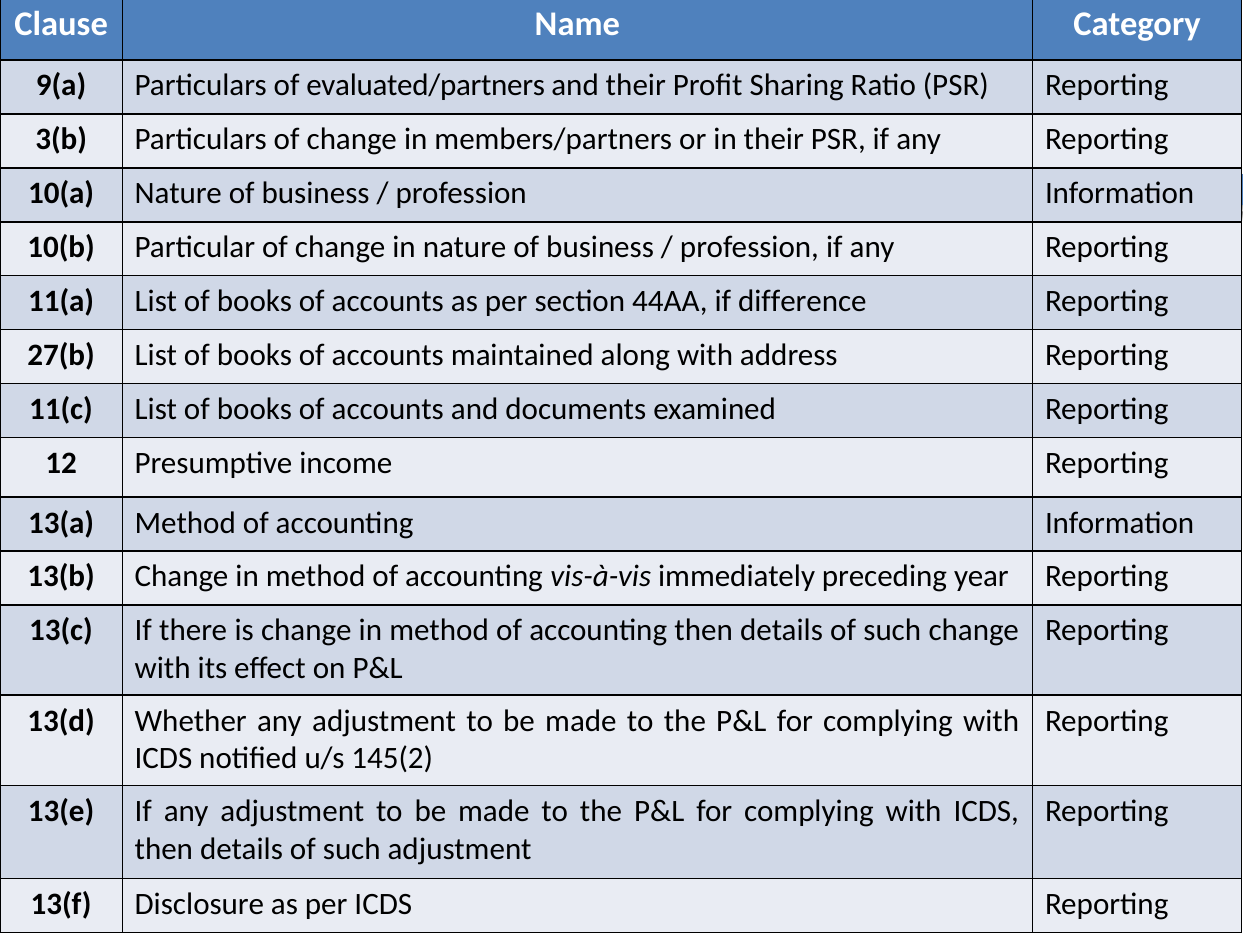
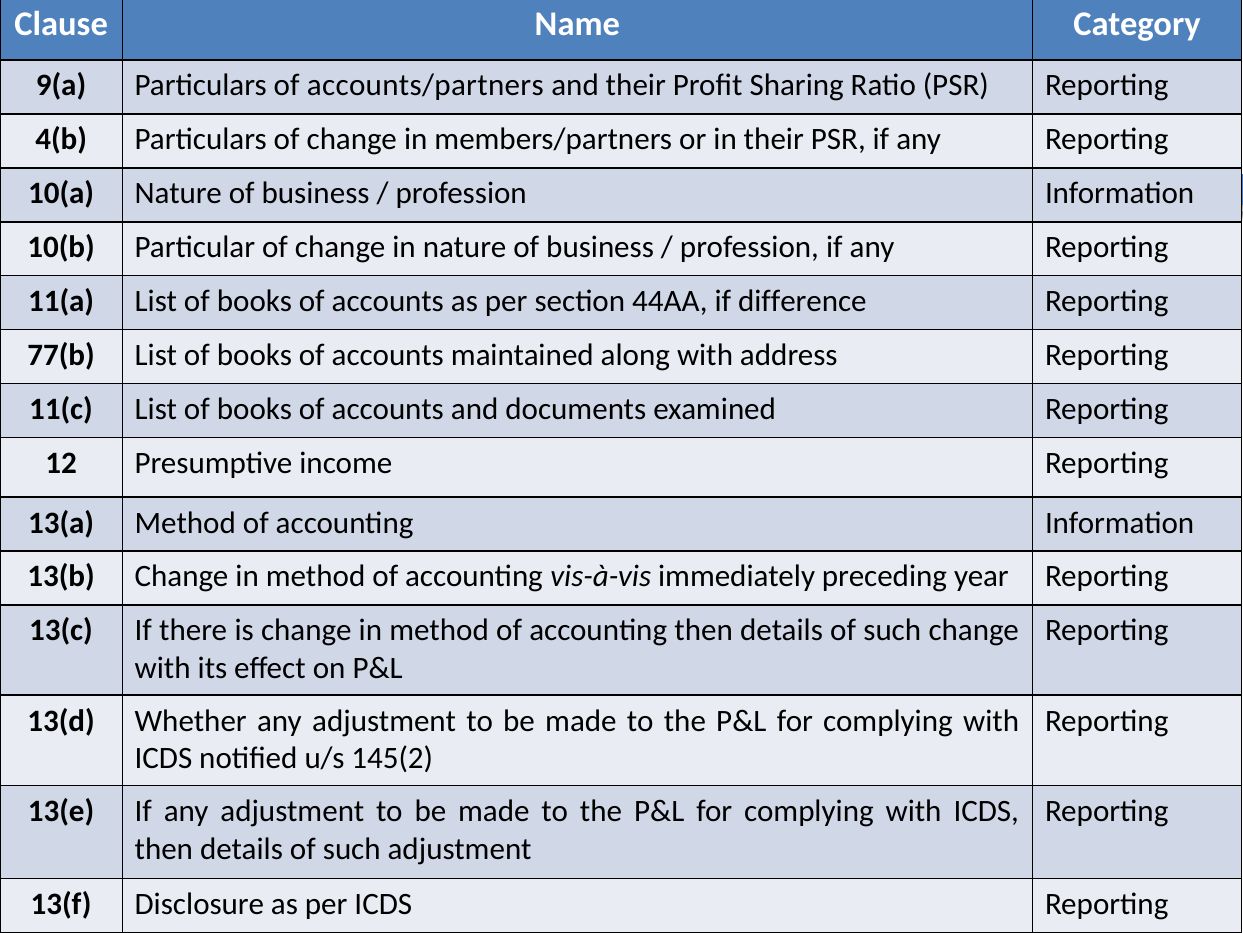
evaluated/partners: evaluated/partners -> accounts/partners
3(b: 3(b -> 4(b
27(b: 27(b -> 77(b
